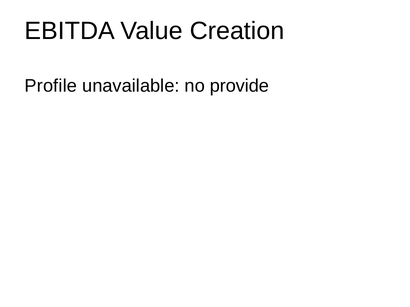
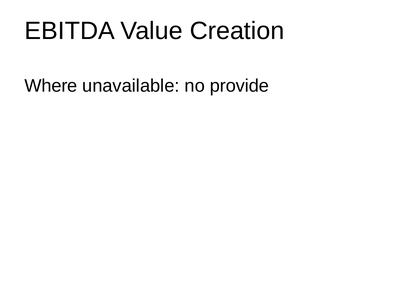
Profile: Profile -> Where
